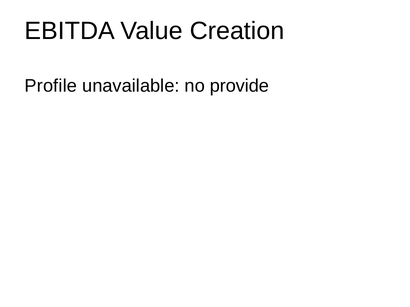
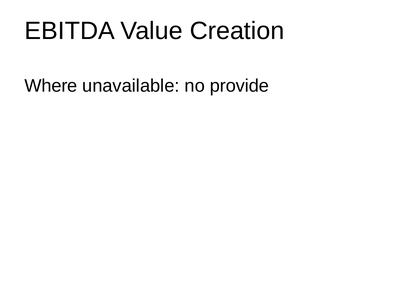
Profile: Profile -> Where
